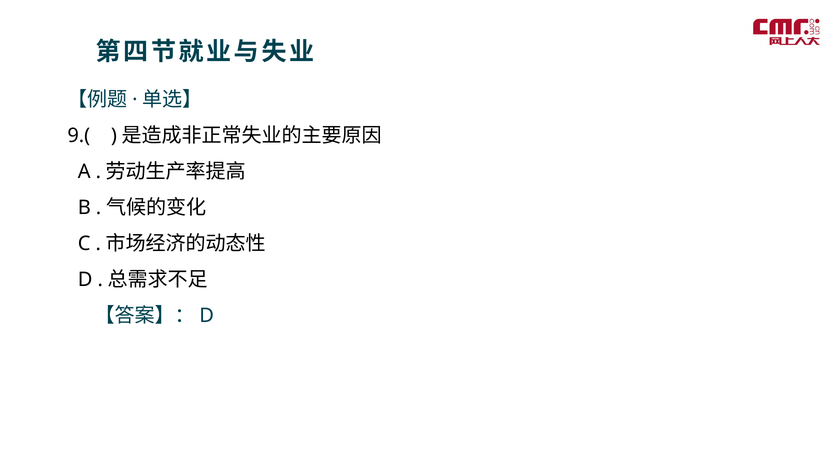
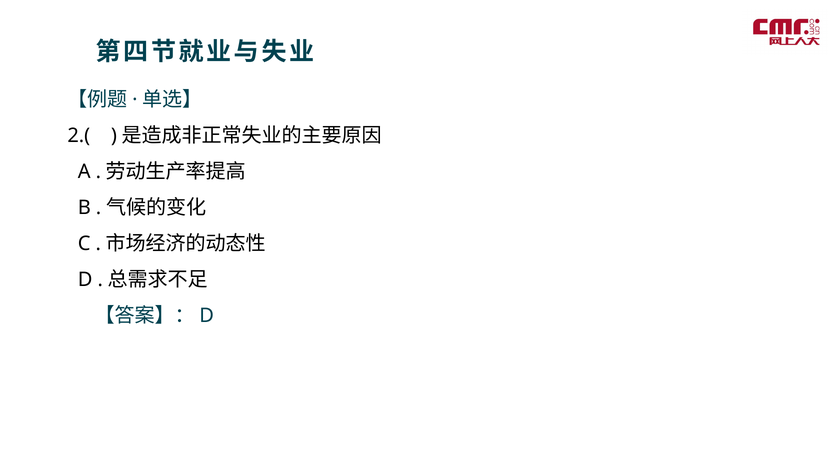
9.(: 9.( -> 2.(
